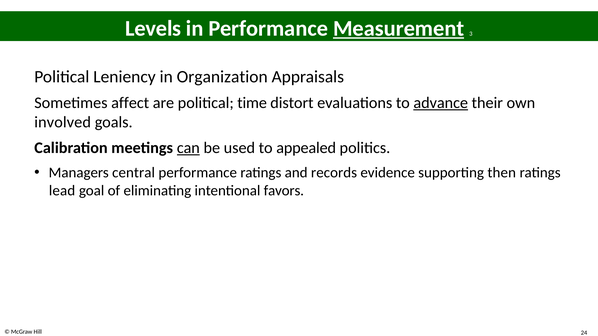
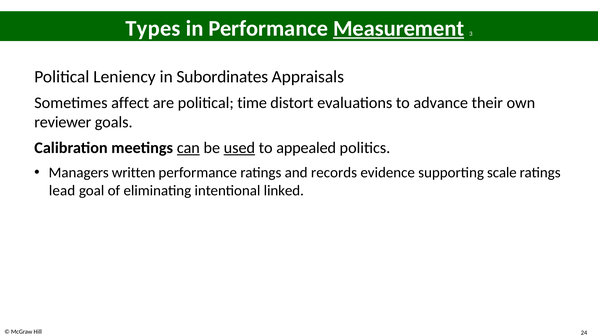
Levels: Levels -> Types
Organization: Organization -> Subordinates
advance underline: present -> none
involved: involved -> reviewer
used underline: none -> present
central: central -> written
then: then -> scale
favors: favors -> linked
